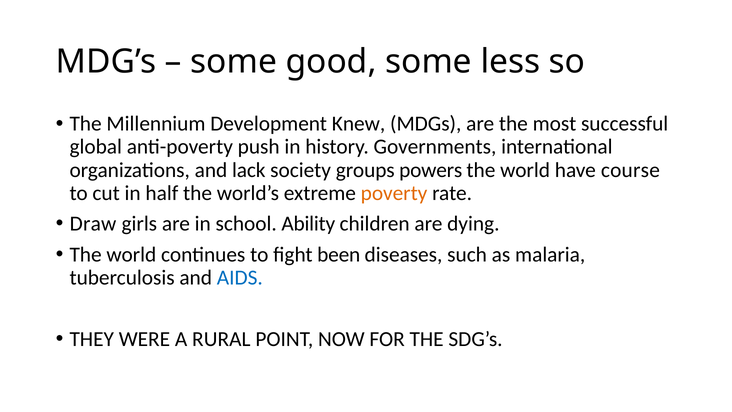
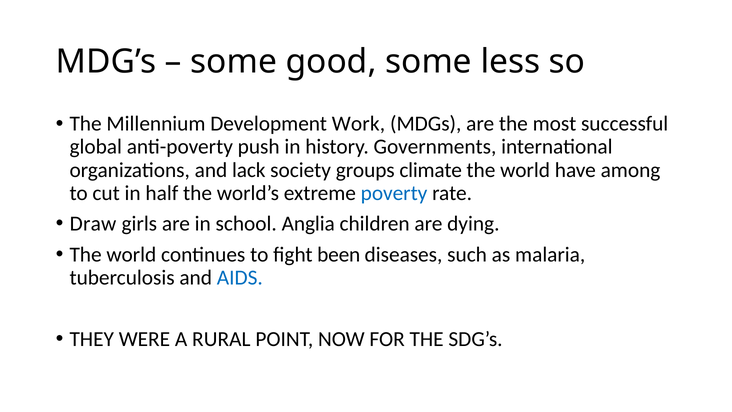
Knew: Knew -> Work
powers: powers -> climate
course: course -> among
poverty colour: orange -> blue
Ability: Ability -> Anglia
